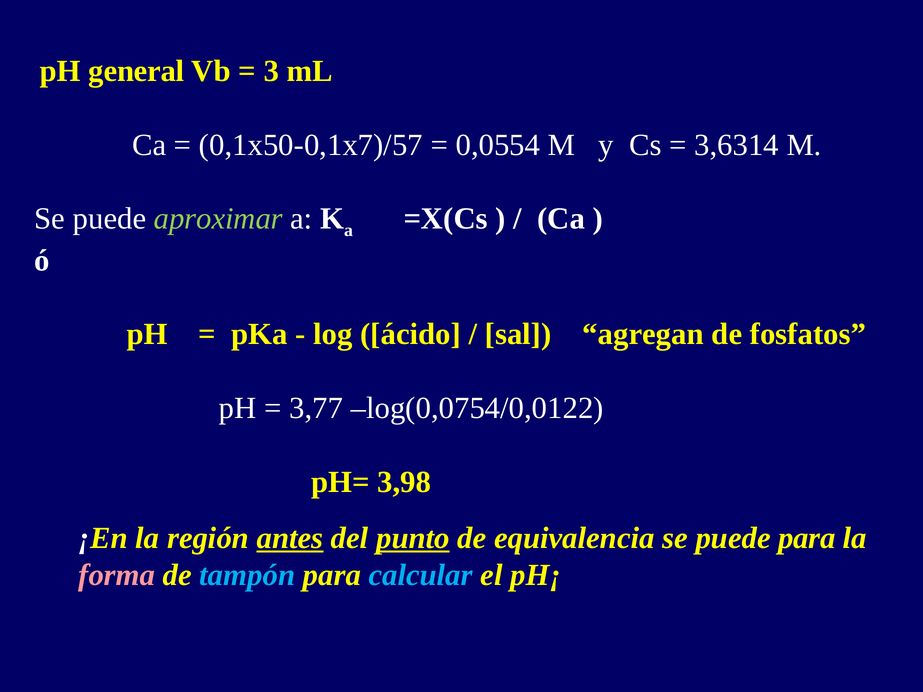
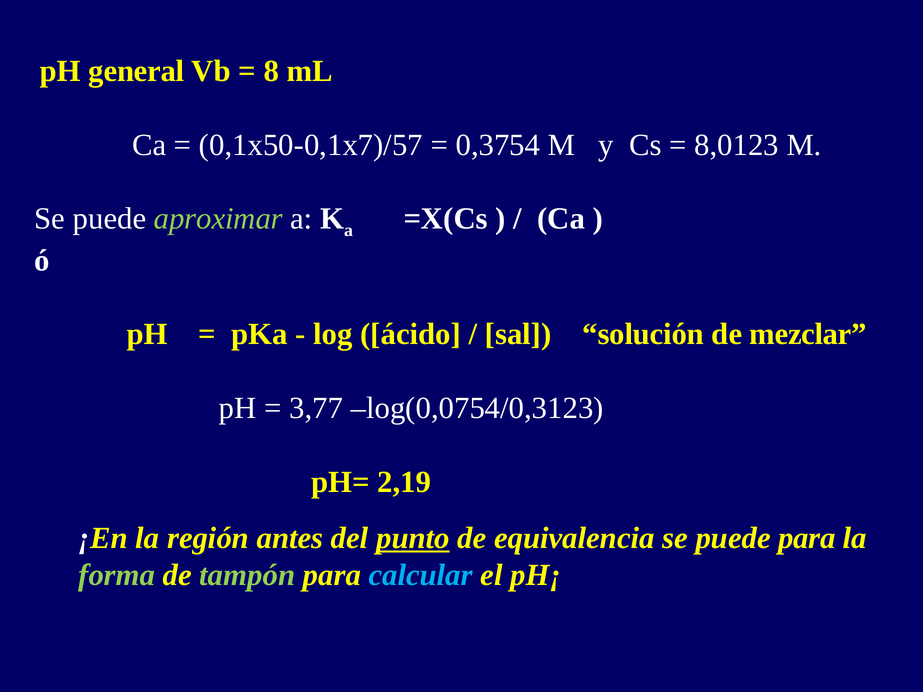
3: 3 -> 8
0,0554: 0,0554 -> 0,3754
3,6314: 3,6314 -> 8,0123
agregan: agregan -> solución
fosfatos: fosfatos -> mezclar
log(0,0754/0,0122: log(0,0754/0,0122 -> log(0,0754/0,3123
3,98: 3,98 -> 2,19
antes underline: present -> none
forma colour: pink -> light green
tampón colour: light blue -> light green
